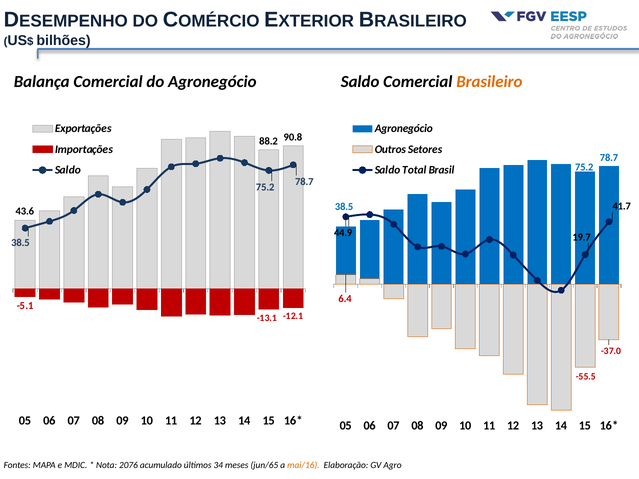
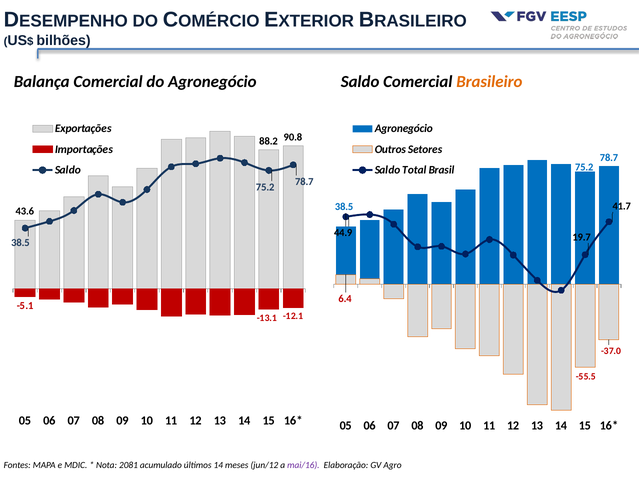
2076: 2076 -> 2081
últimos 34: 34 -> 14
jun/65: jun/65 -> jun/12
mai/16 colour: orange -> purple
